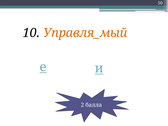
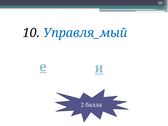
Управля_мый colour: orange -> blue
